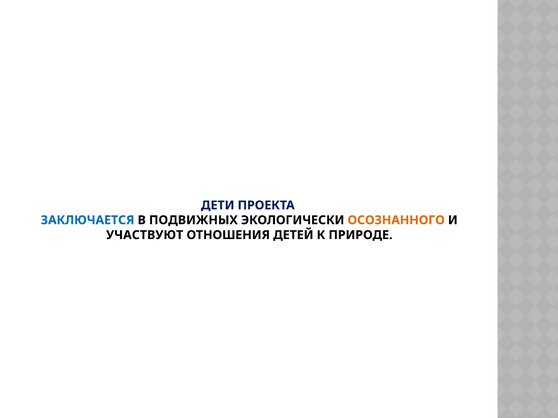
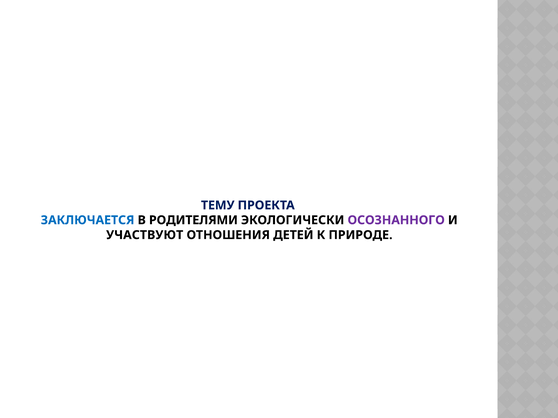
ДЕТИ: ДЕТИ -> ТЕМУ
ПОДВИЖНЫХ: ПОДВИЖНЫХ -> РОДИТЕЛЯМИ
ОСОЗНАННОГО colour: orange -> purple
